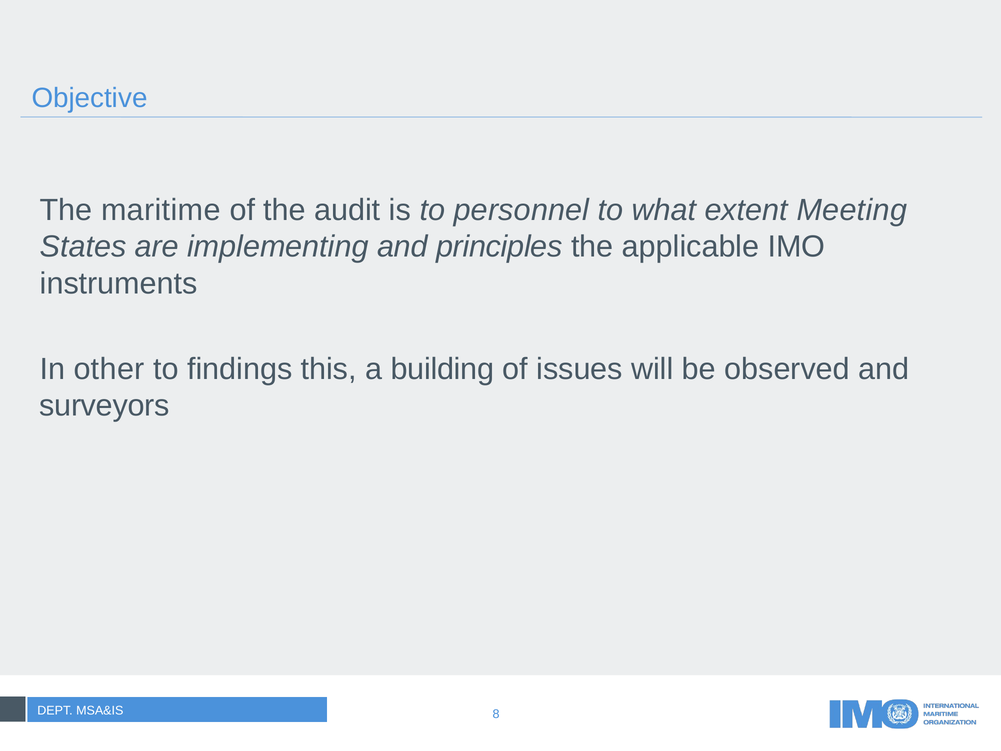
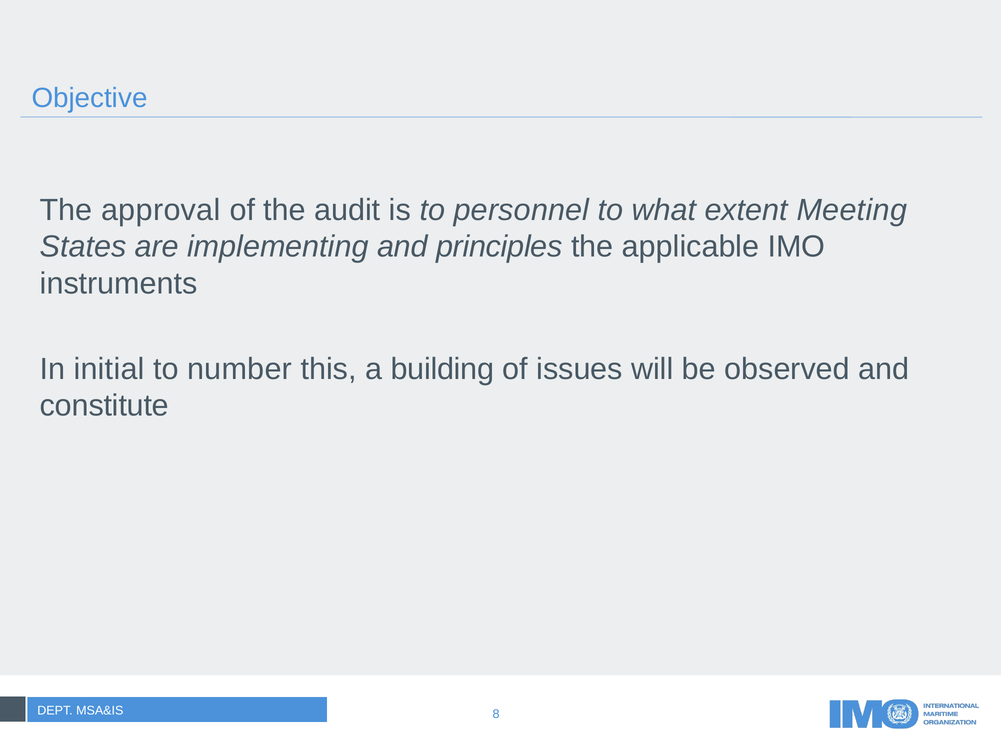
The maritime: maritime -> approval
other: other -> initial
findings: findings -> number
surveyors: surveyors -> constitute
